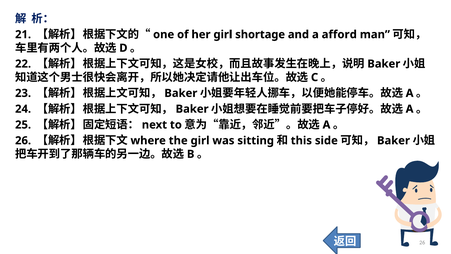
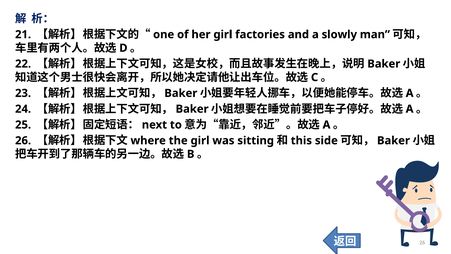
shortage: shortage -> factories
afford: afford -> slowly
